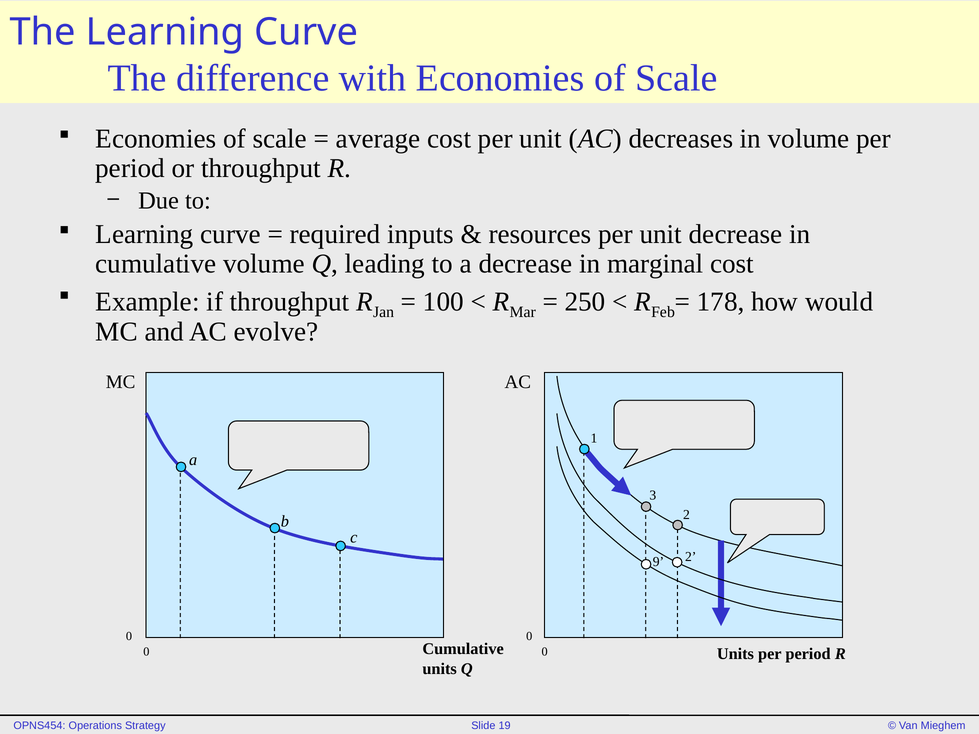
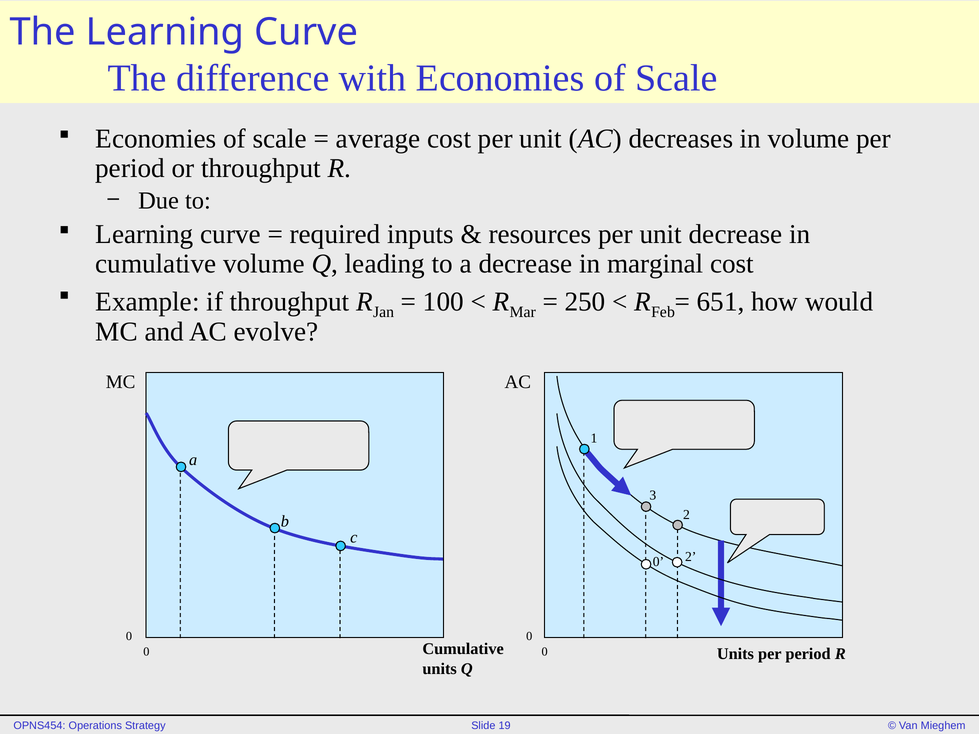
178: 178 -> 651
9 at (658, 562): 9 -> 0
